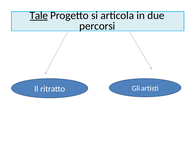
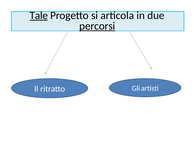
percorsi underline: none -> present
